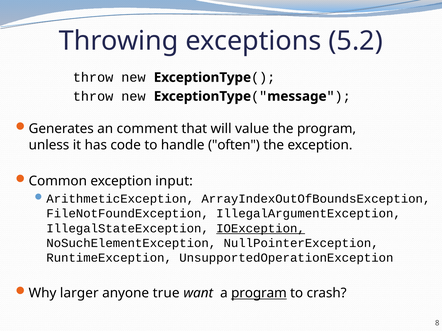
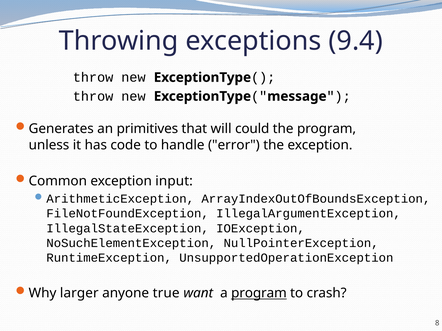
5.2: 5.2 -> 9.4
comment: comment -> primitives
value: value -> could
often: often -> error
IOException underline: present -> none
